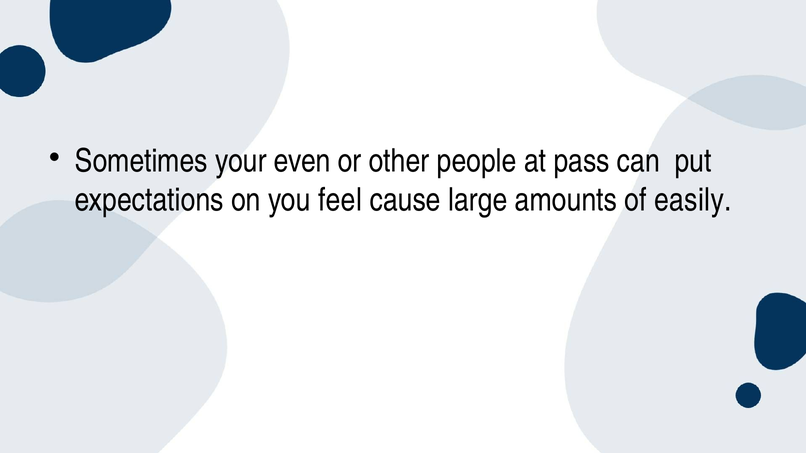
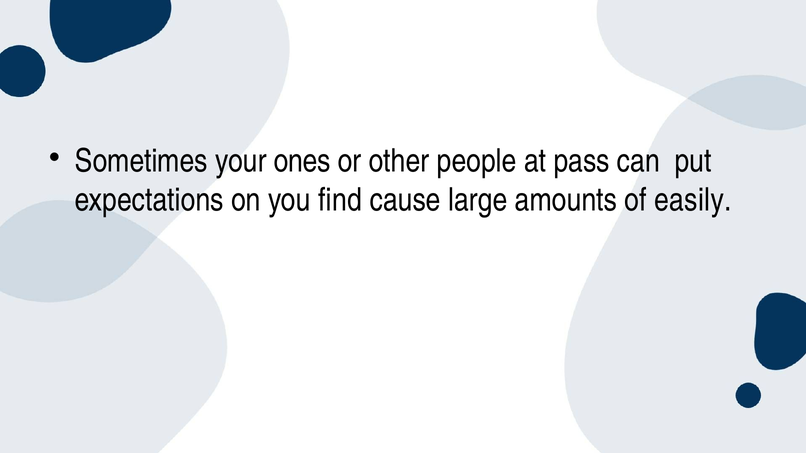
even: even -> ones
feel: feel -> find
